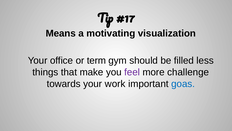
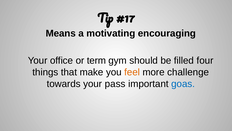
visualization: visualization -> encouraging
less: less -> four
feel colour: purple -> orange
work: work -> pass
